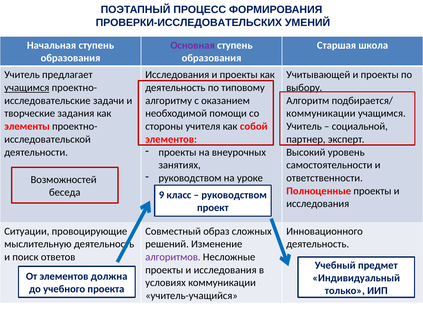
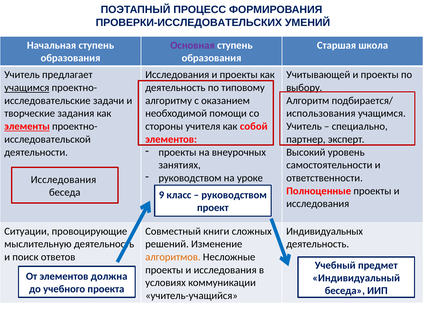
коммуникации at (321, 114): коммуникации -> использования
элементы underline: none -> present
социальной: социальной -> специально
Возможностей at (64, 180): Возможностей -> Исследования
образ: образ -> книги
Инновационного: Инновационного -> Индивидуальных
алгоритмов colour: purple -> orange
только at (345, 291): только -> беседа
